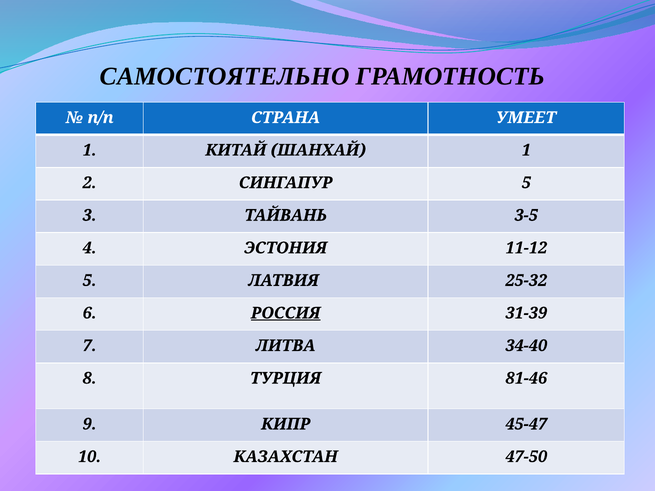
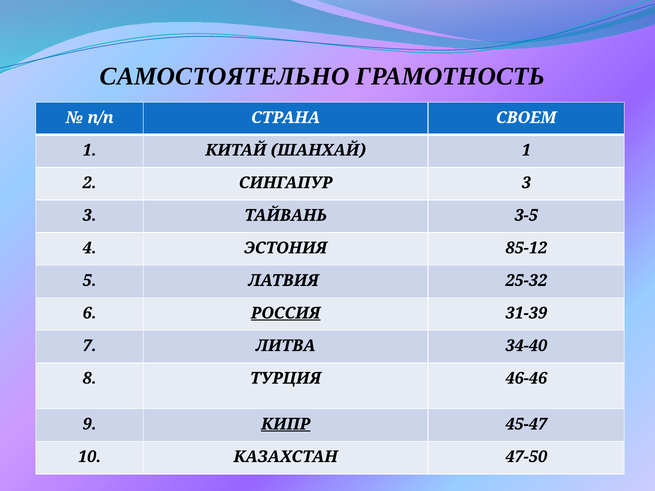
УМЕЕТ: УМЕЕТ -> СВОЕМ
СИНГАПУР 5: 5 -> 3
11-12: 11-12 -> 85-12
81-46: 81-46 -> 46-46
КИПР underline: none -> present
